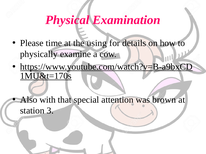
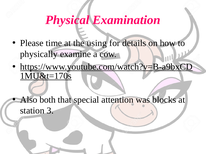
with: with -> both
brown: brown -> blocks
